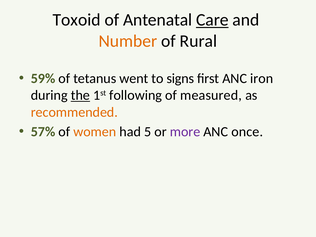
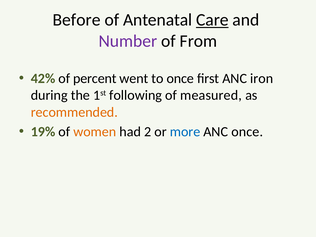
Toxoid: Toxoid -> Before
Number colour: orange -> purple
Rural: Rural -> From
59%: 59% -> 42%
tetanus: tetanus -> percent
to signs: signs -> once
the underline: present -> none
57%: 57% -> 19%
5: 5 -> 2
more colour: purple -> blue
